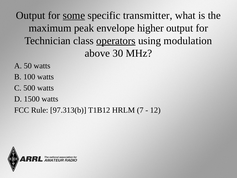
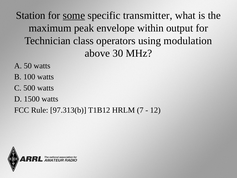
Output at (31, 15): Output -> Station
higher: higher -> within
operators underline: present -> none
